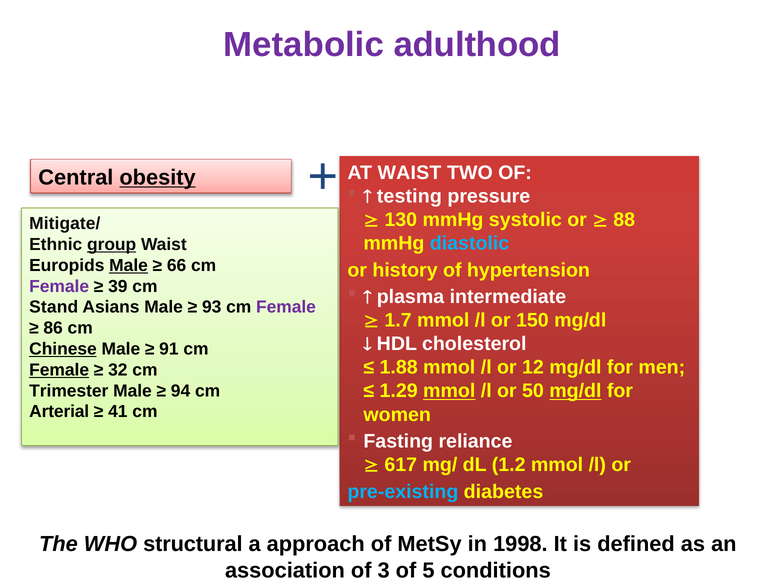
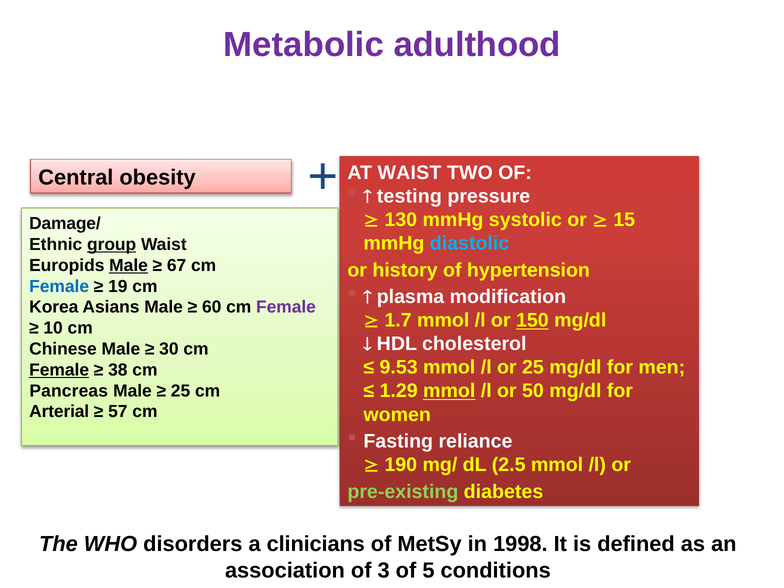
obesity underline: present -> none
88: 88 -> 15
Mitigate/: Mitigate/ -> Damage/
66: 66 -> 67
Female at (59, 286) colour: purple -> blue
39: 39 -> 19
intermediate: intermediate -> modification
Stand: Stand -> Korea
93: 93 -> 60
150 underline: none -> present
86: 86 -> 10
Chinese underline: present -> none
91: 91 -> 30
1.88: 1.88 -> 9.53
or 12: 12 -> 25
32: 32 -> 38
mg/dl at (575, 391) underline: present -> none
Trimester: Trimester -> Pancreas
94 at (181, 391): 94 -> 25
41: 41 -> 57
617: 617 -> 190
1.2: 1.2 -> 2.5
pre-existing colour: light blue -> light green
structural: structural -> disorders
approach: approach -> clinicians
